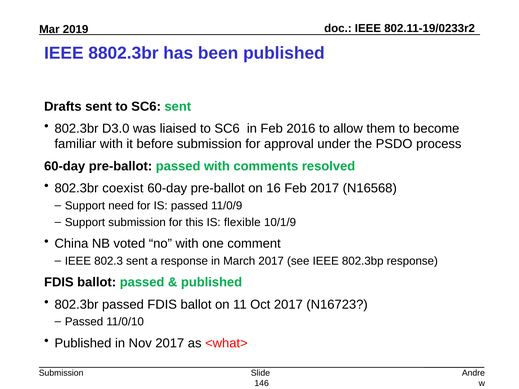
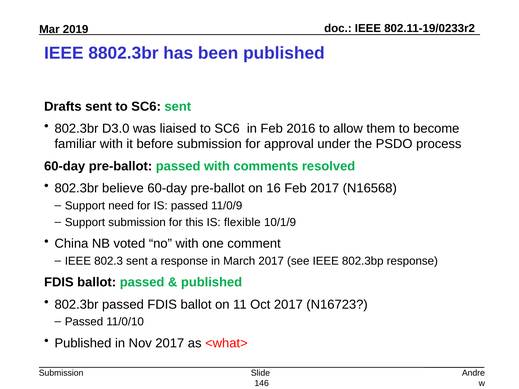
coexist: coexist -> believe
